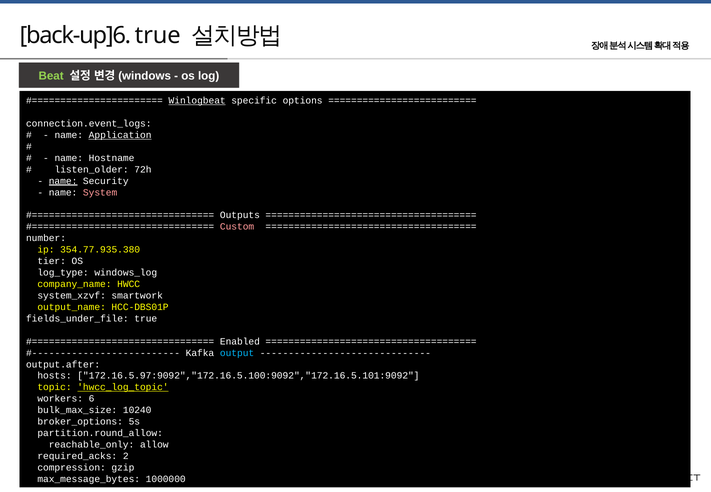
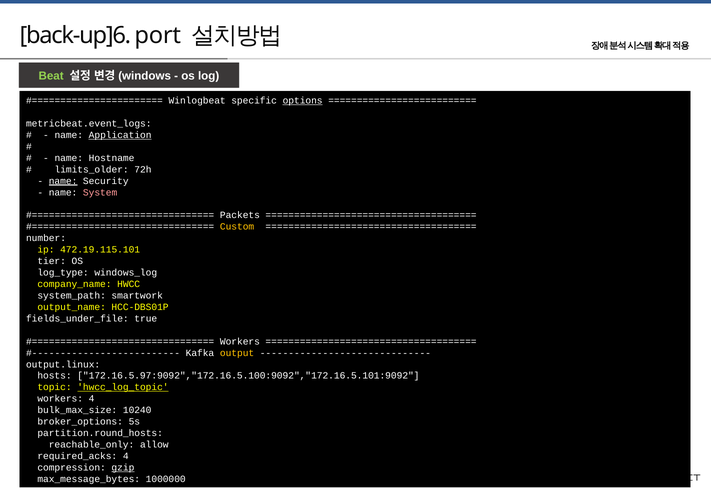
back-up]6 true: true -> port
Winlogbeat underline: present -> none
options underline: none -> present
connection.event_logs: connection.event_logs -> metricbeat.event_logs
listen_older: listen_older -> limits_older
Outputs: Outputs -> Packets
Custom colour: pink -> yellow
354.77.935.380: 354.77.935.380 -> 472.19.115.101
system_xzvf: system_xzvf -> system_path
Enabled at (240, 342): Enabled -> Workers
output colour: light blue -> yellow
output.after: output.after -> output.linux
workers 6: 6 -> 4
partition.round_allow: partition.round_allow -> partition.round_hosts
required_acks 2: 2 -> 4
gzip underline: none -> present
